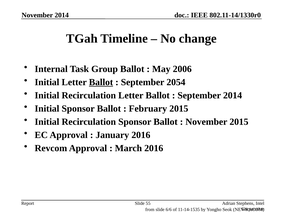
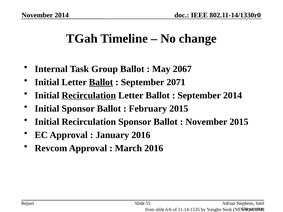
2006: 2006 -> 2067
2054: 2054 -> 2071
Recirculation at (89, 95) underline: none -> present
